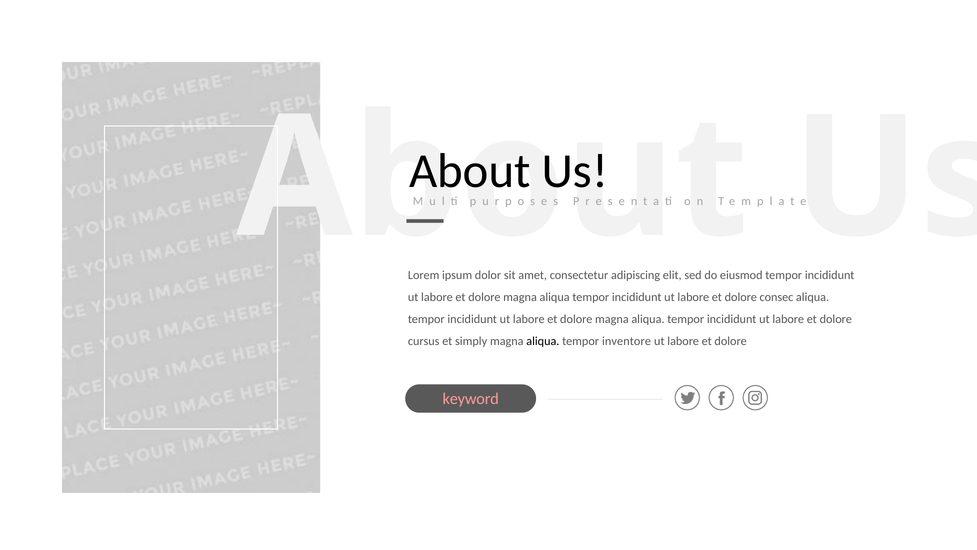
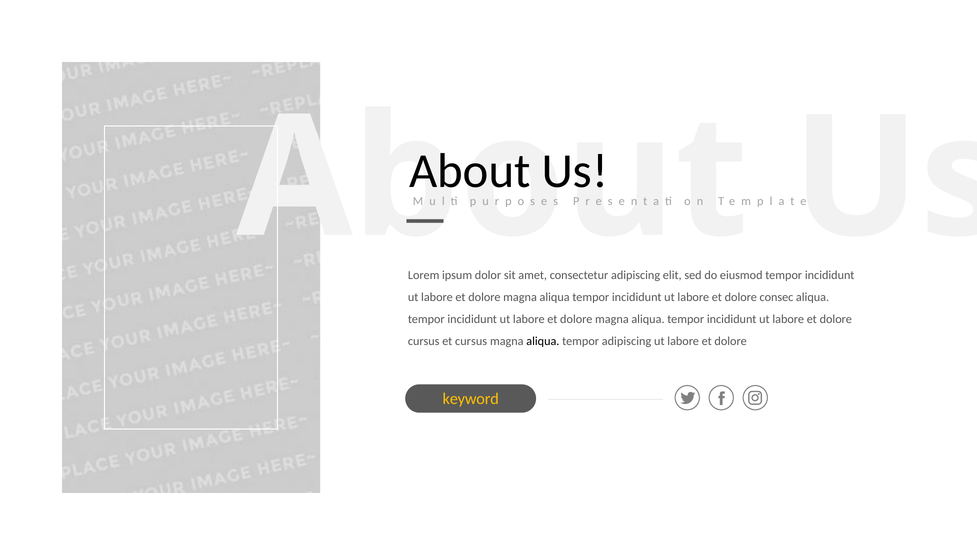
et simply: simply -> cursus
tempor inventore: inventore -> adipiscing
keyword colour: pink -> yellow
